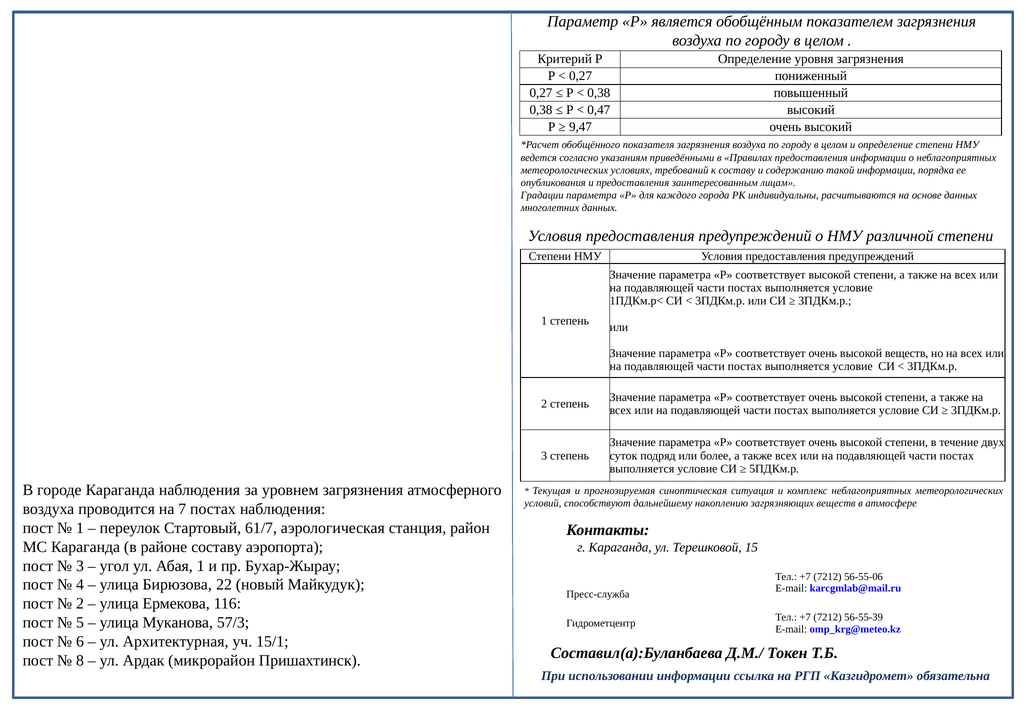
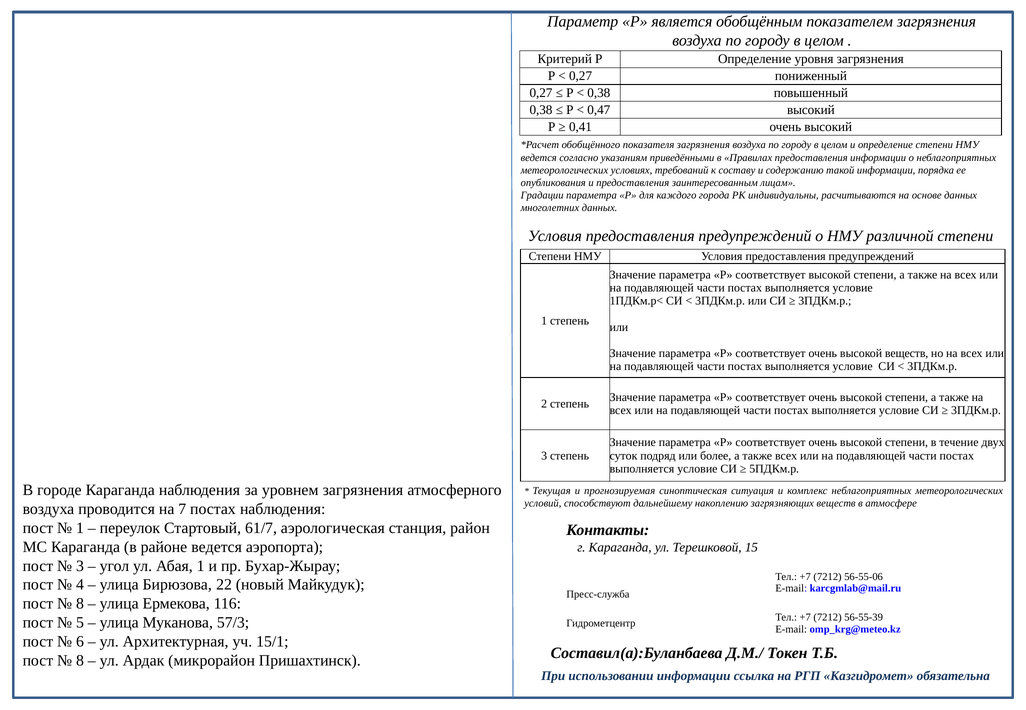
9,47: 9,47 -> 0,41
районе составу: составу -> ведется
2 at (80, 604): 2 -> 8
